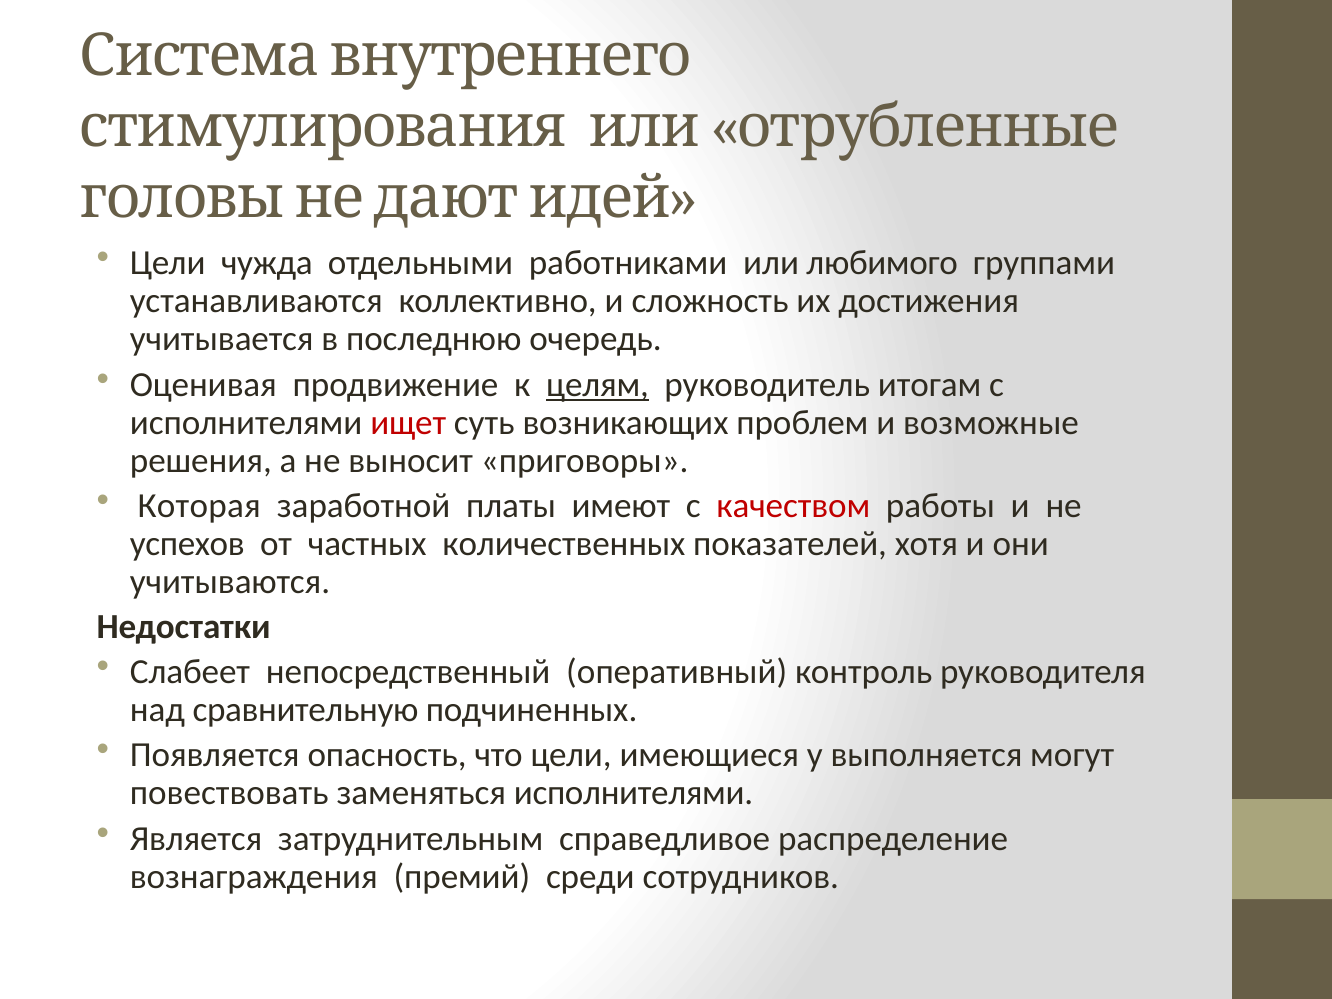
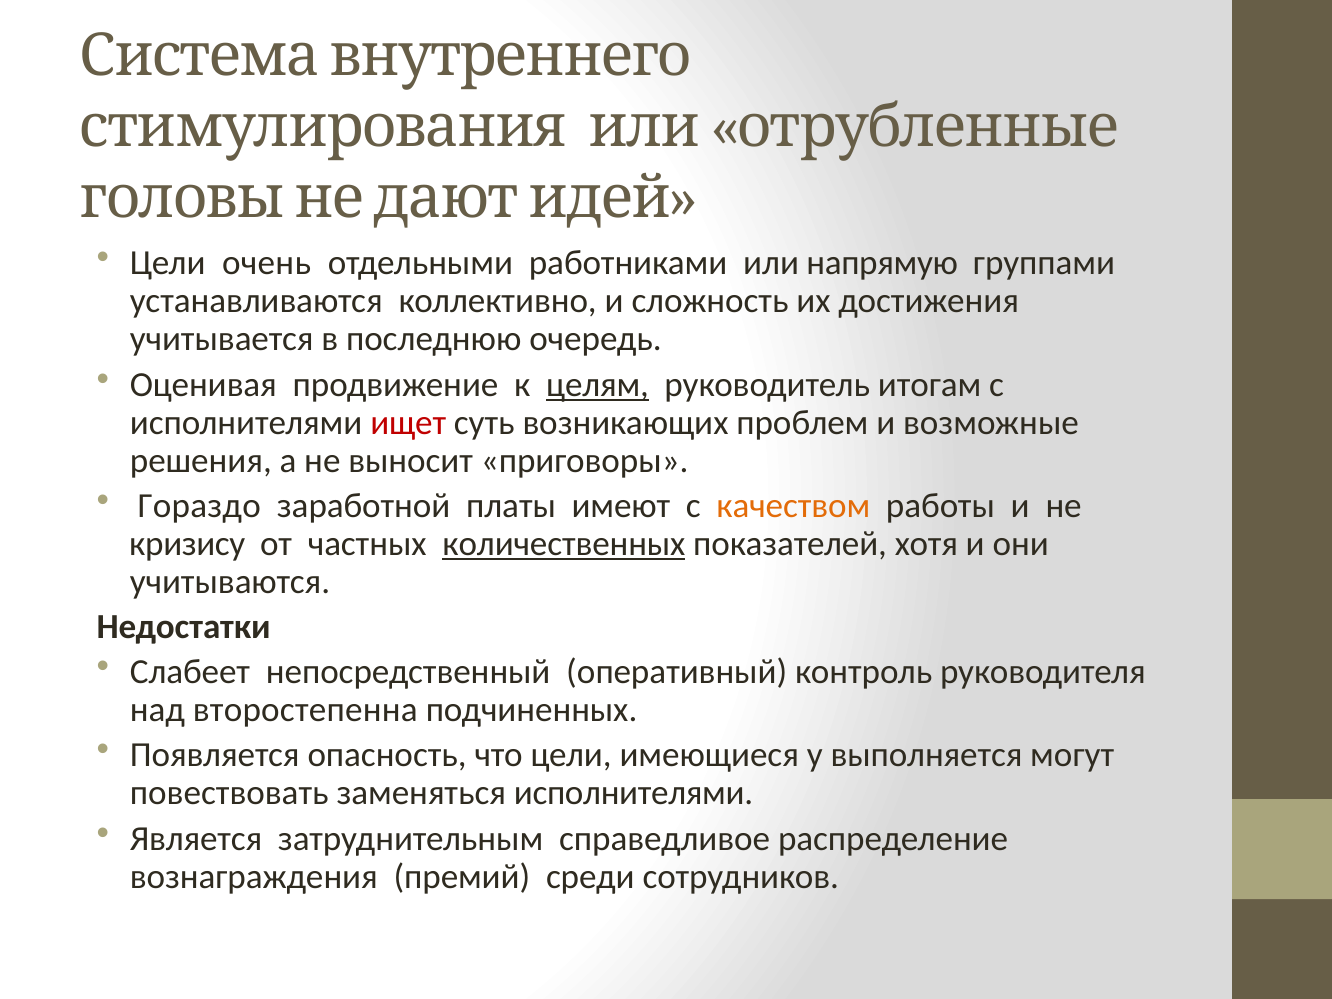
чужда: чужда -> очень
любимого: любимого -> напрямую
Которая: Которая -> Гораздо
качеством colour: red -> orange
успехов: успехов -> кризису
количественных underline: none -> present
сравнительную: сравнительную -> второстепенна
